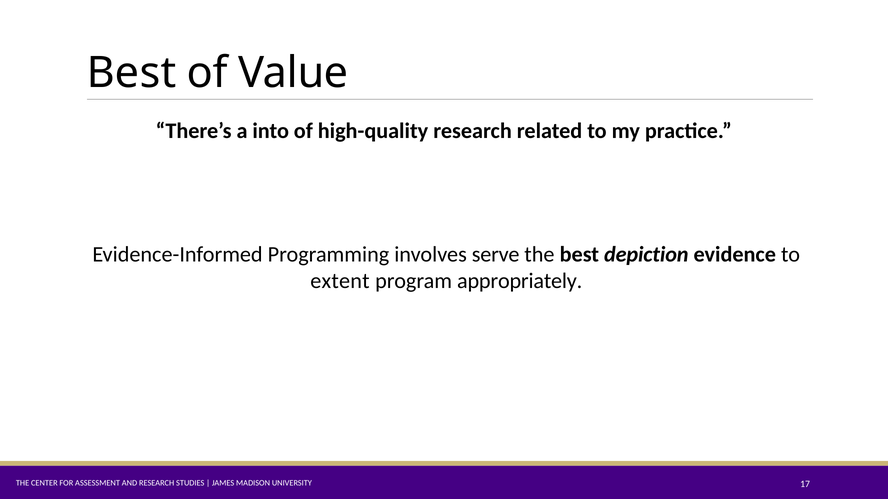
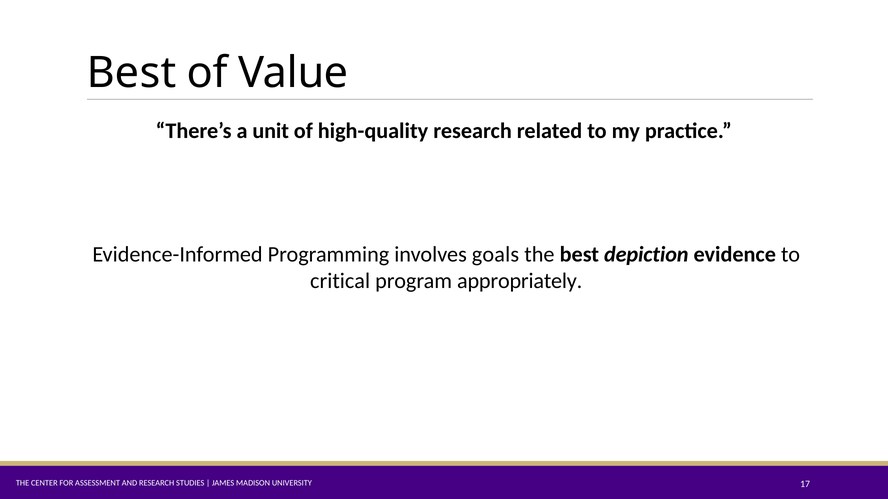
into: into -> unit
serve: serve -> goals
extent: extent -> critical
